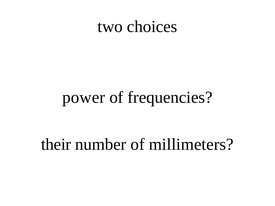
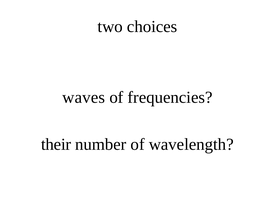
power: power -> waves
millimeters: millimeters -> wavelength
